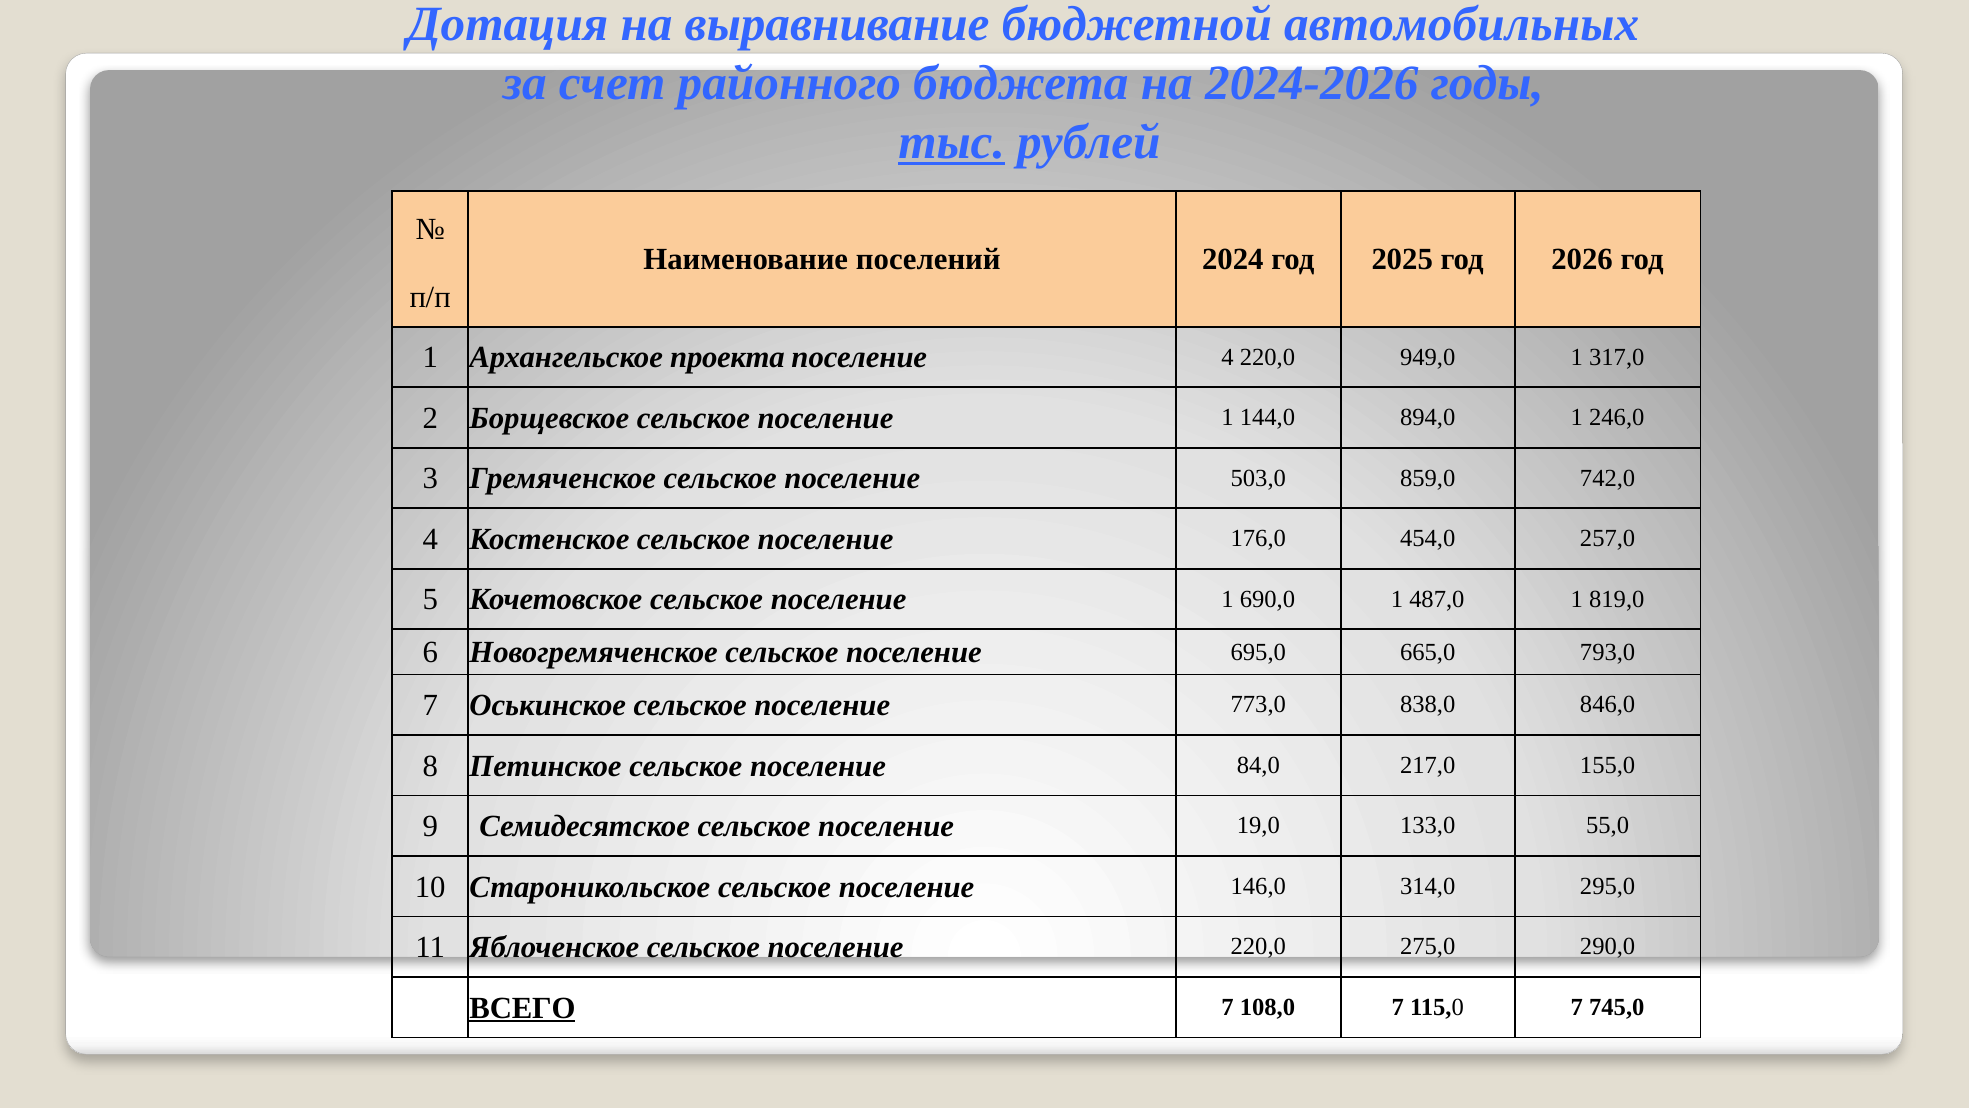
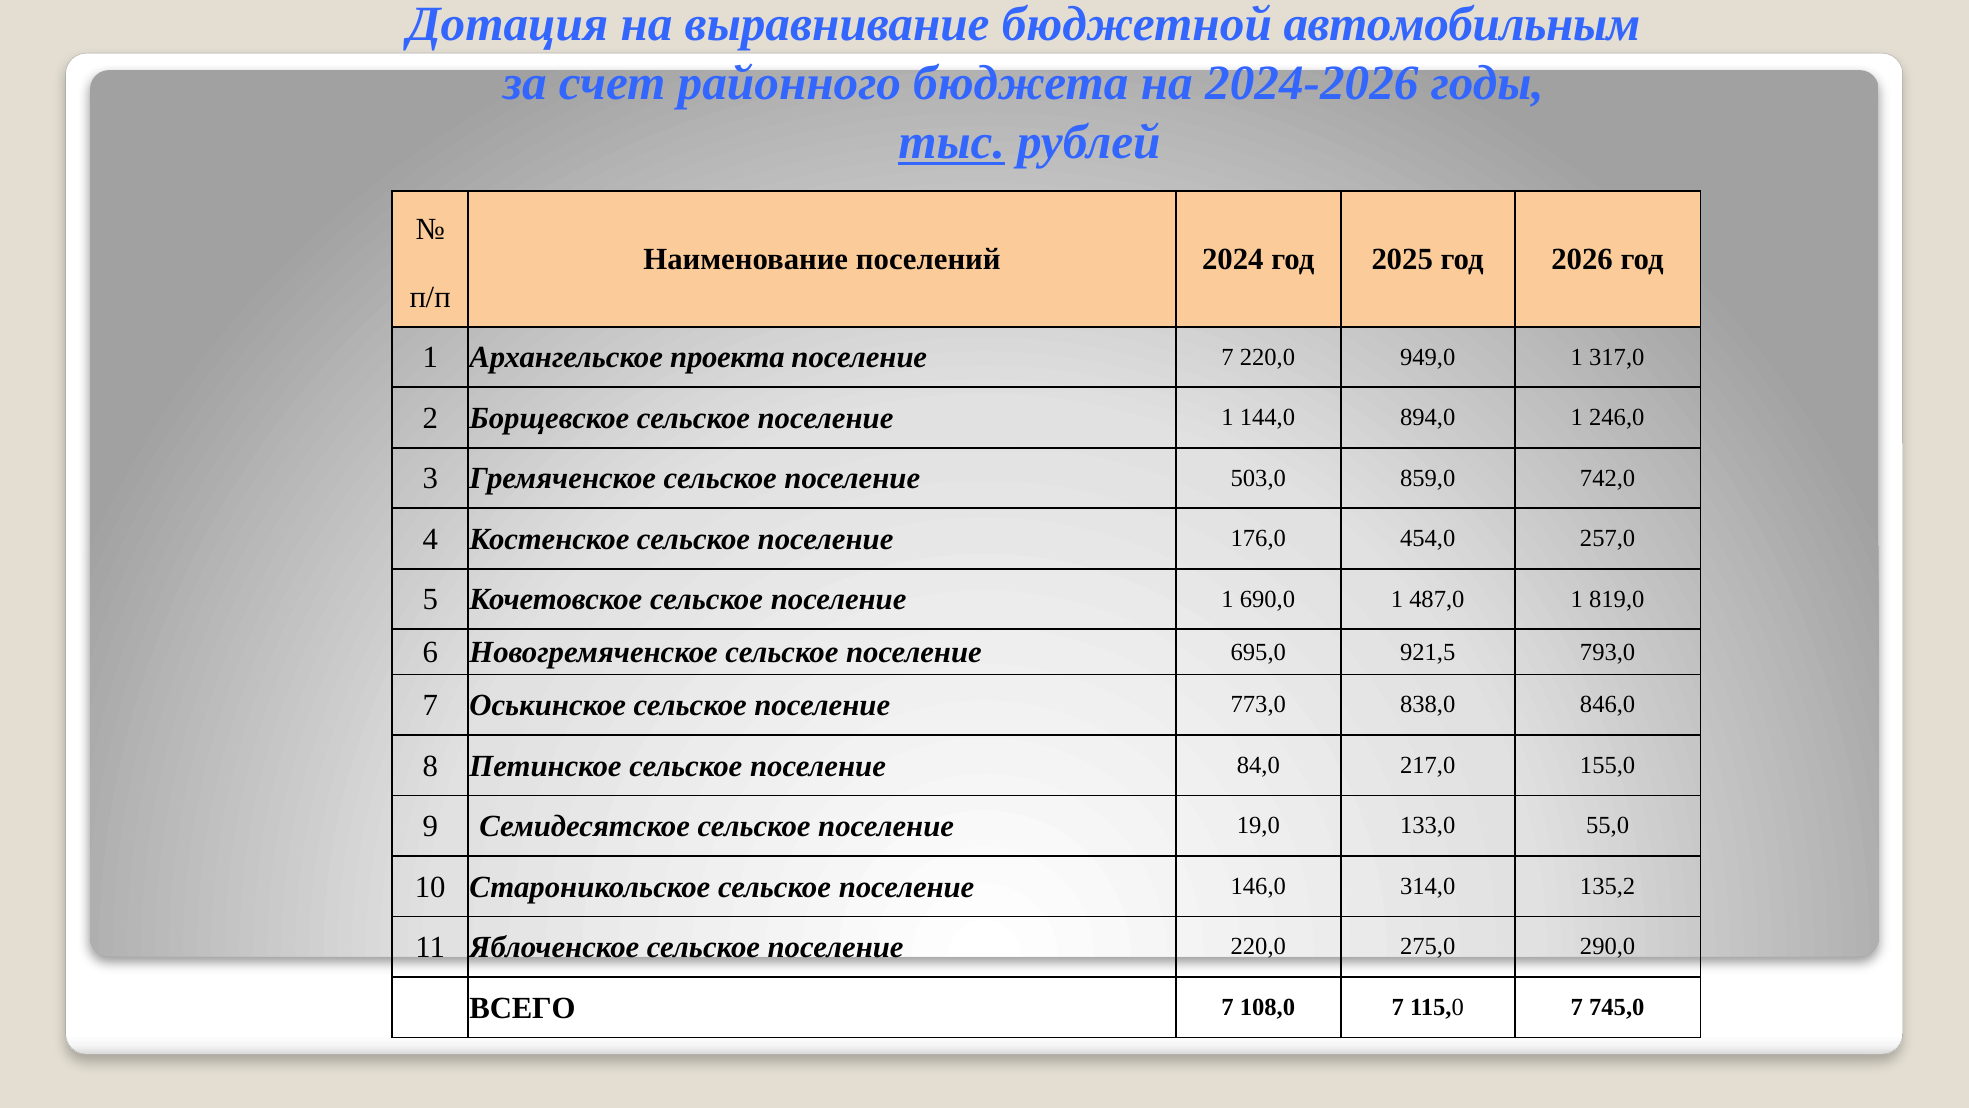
автомобильных: автомобильных -> автомобильным
поселение 4: 4 -> 7
665,0: 665,0 -> 921,5
295,0: 295,0 -> 135,2
ВСЕГО underline: present -> none
